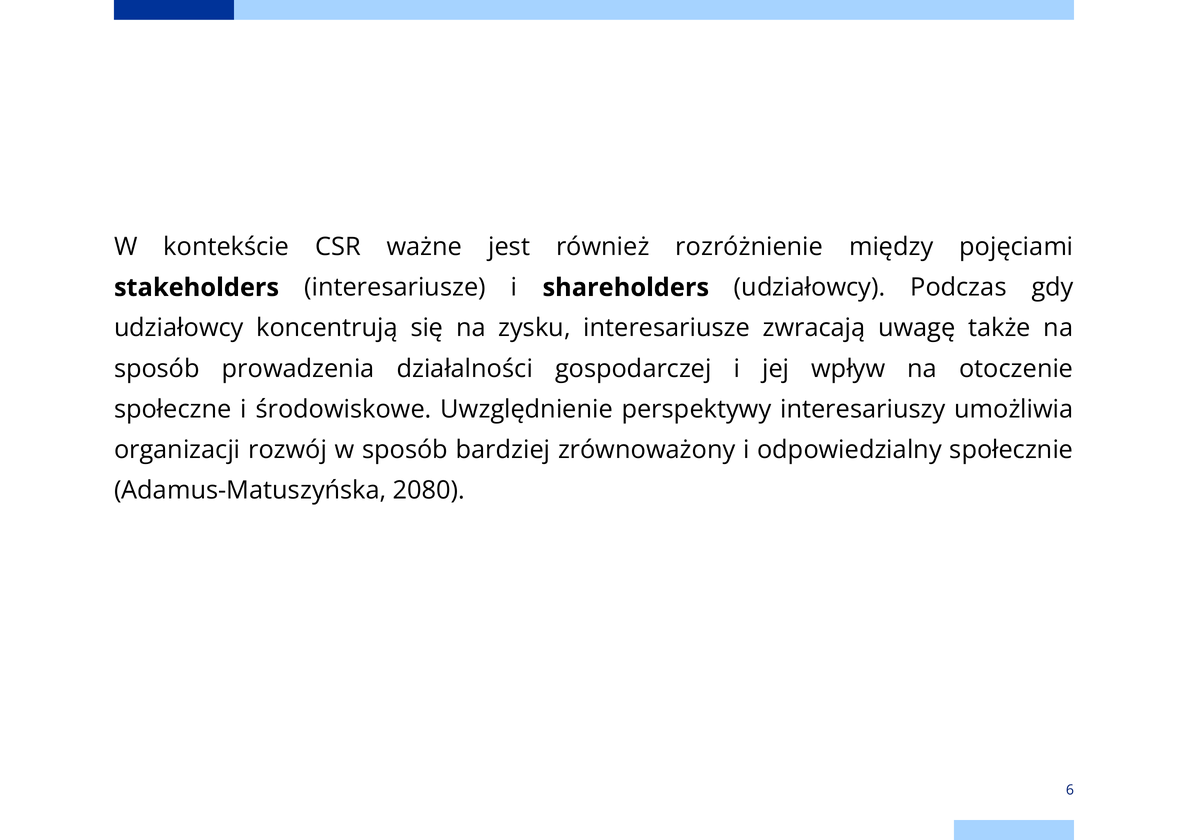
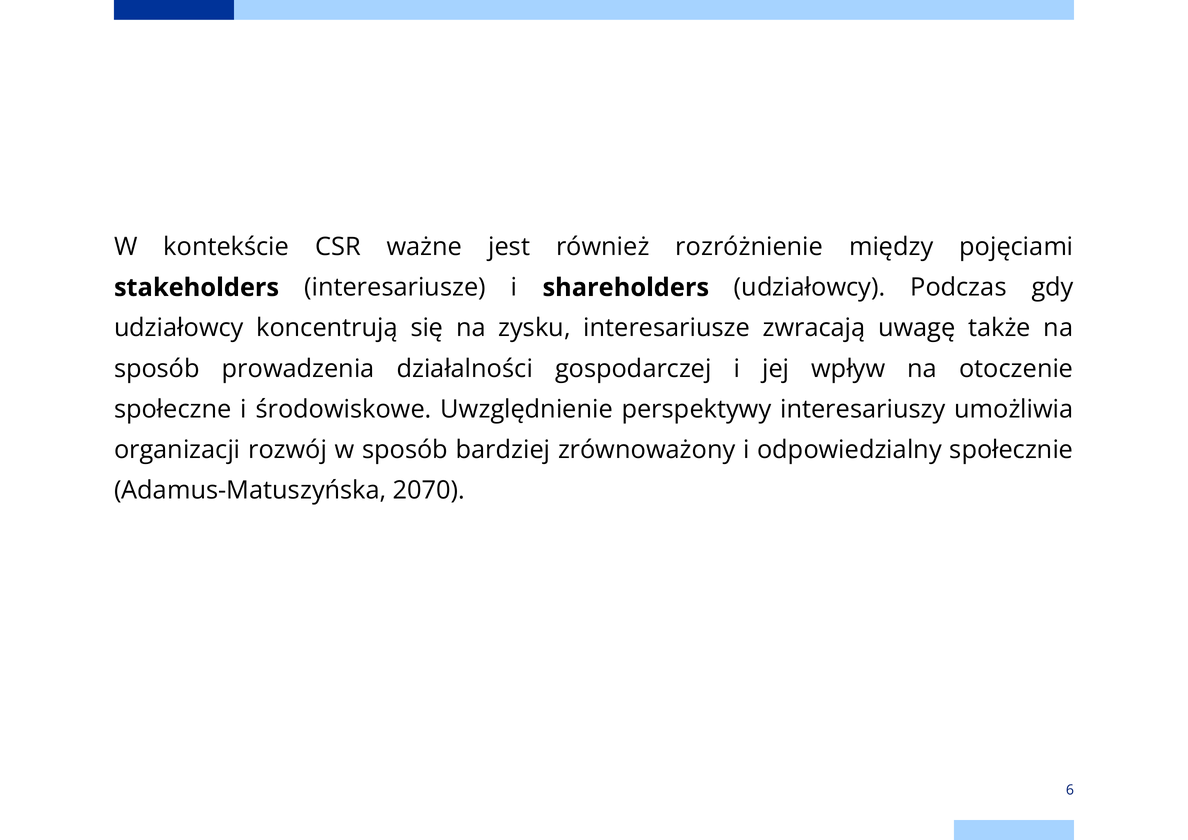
2080: 2080 -> 2070
